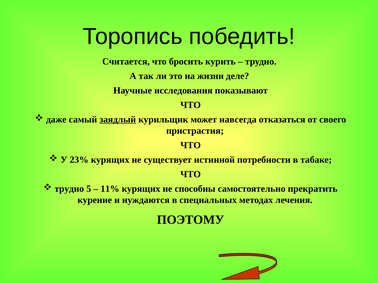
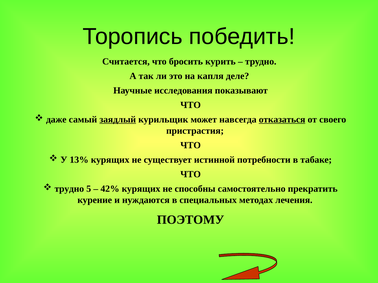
жизни: жизни -> капля
отказаться underline: none -> present
23%: 23% -> 13%
11%: 11% -> 42%
